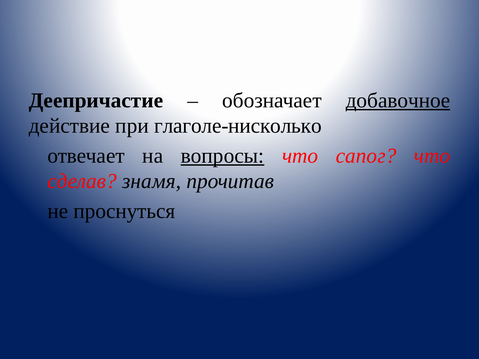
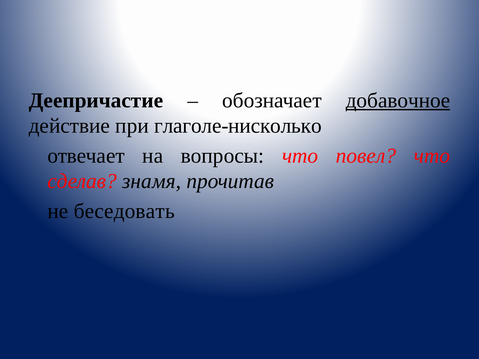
вопросы underline: present -> none
сапог: сапог -> повел
проснуться: проснуться -> беседовать
